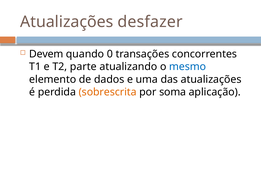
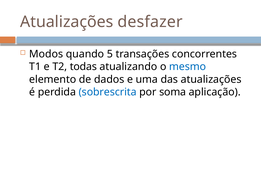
Devem: Devem -> Modos
0: 0 -> 5
parte: parte -> todas
sobrescrita colour: orange -> blue
